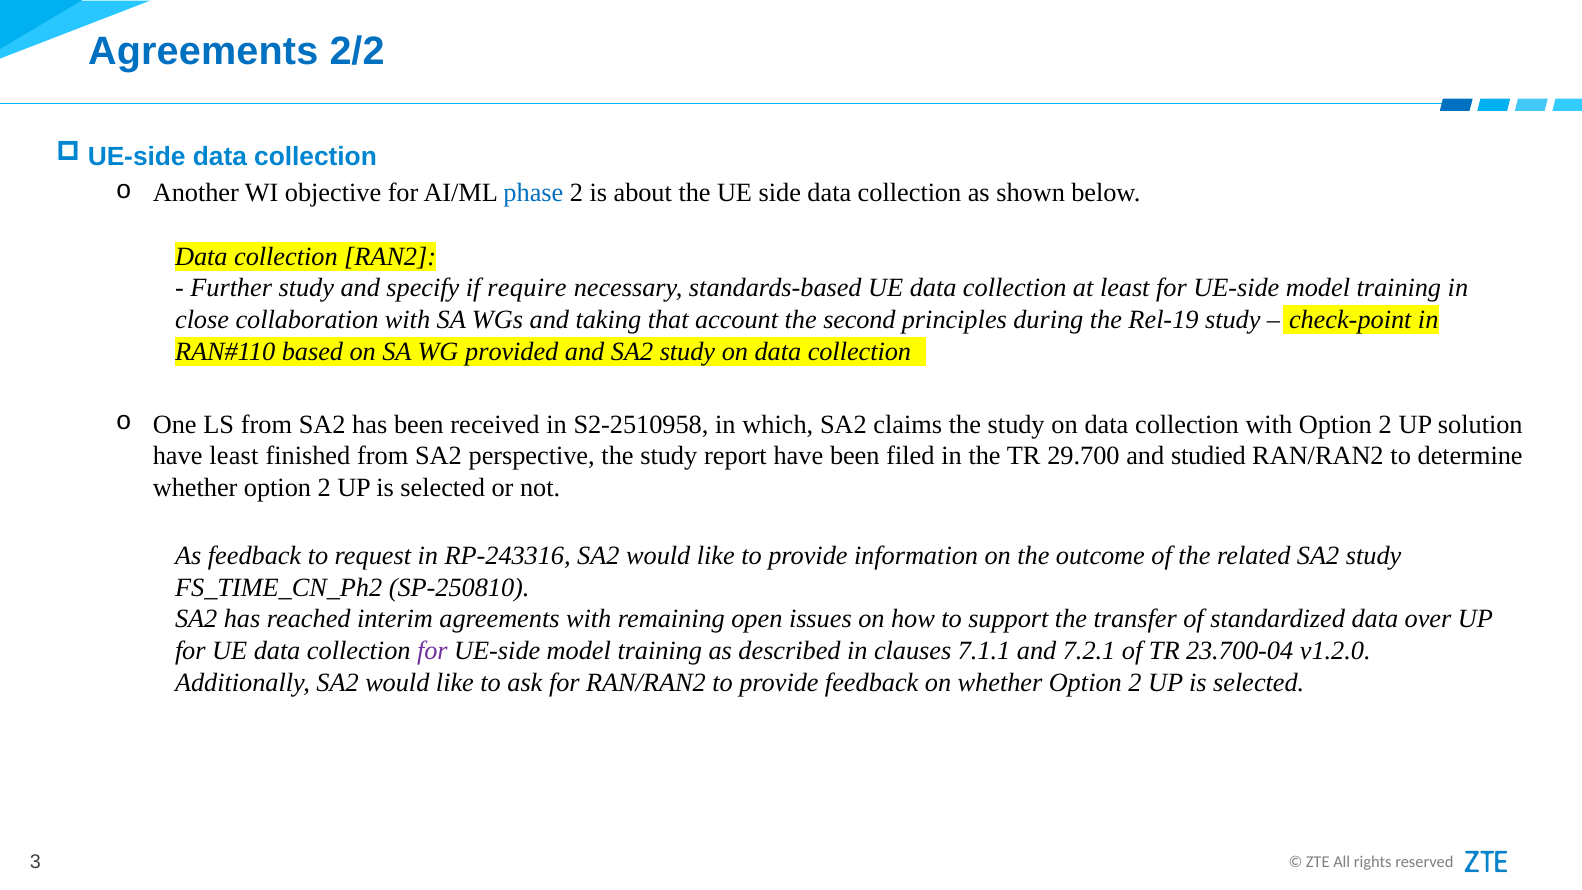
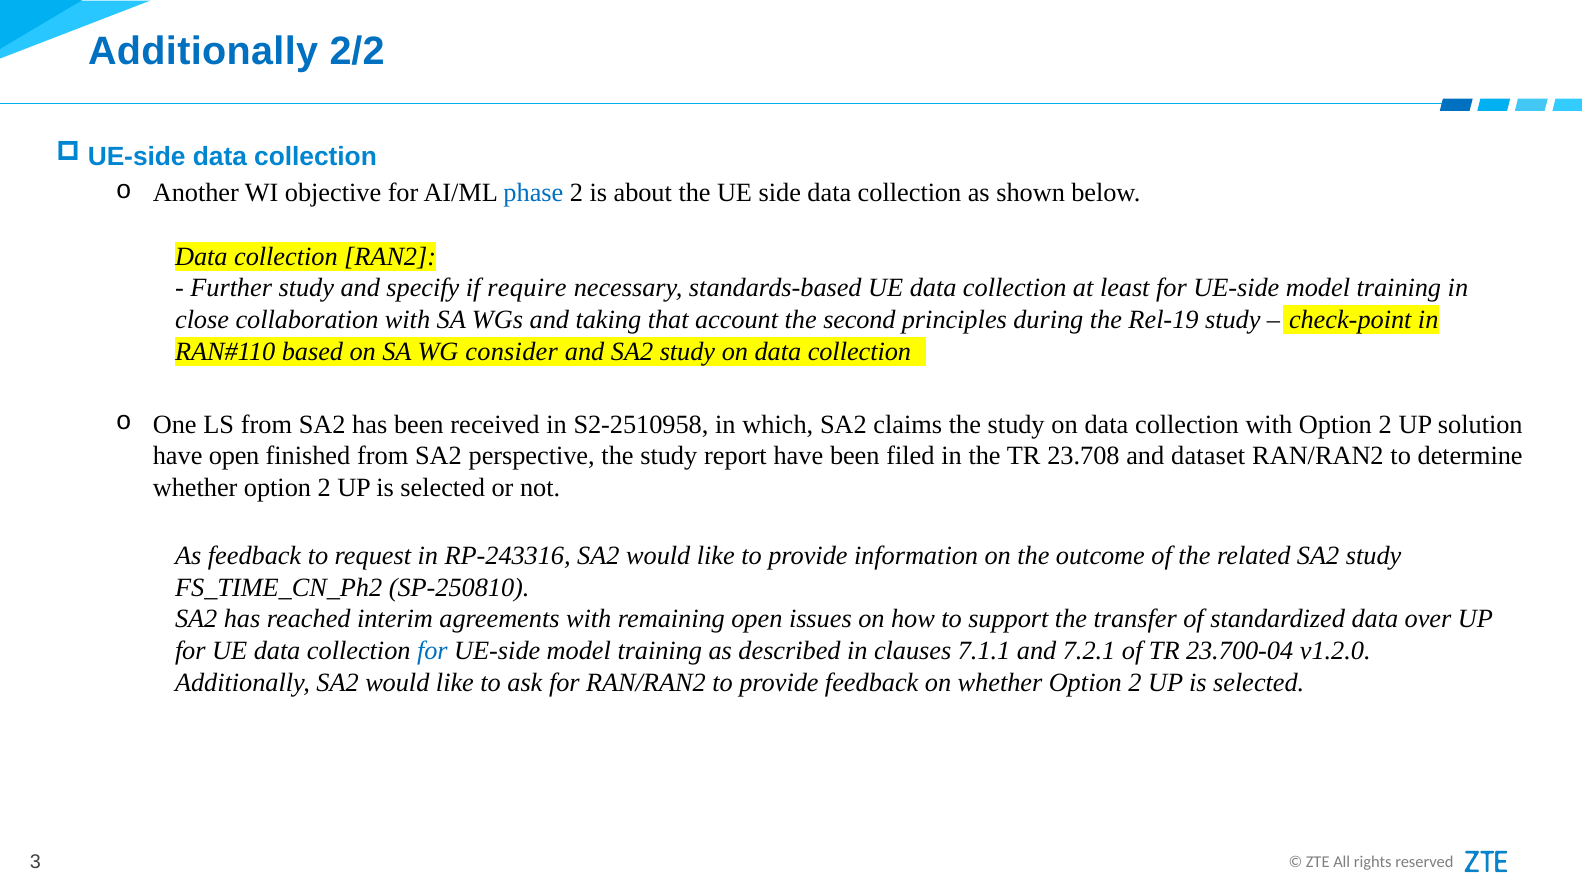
Agreements at (203, 51): Agreements -> Additionally
provided: provided -> consider
have least: least -> open
29.700: 29.700 -> 23.708
studied: studied -> dataset
for at (432, 651) colour: purple -> blue
